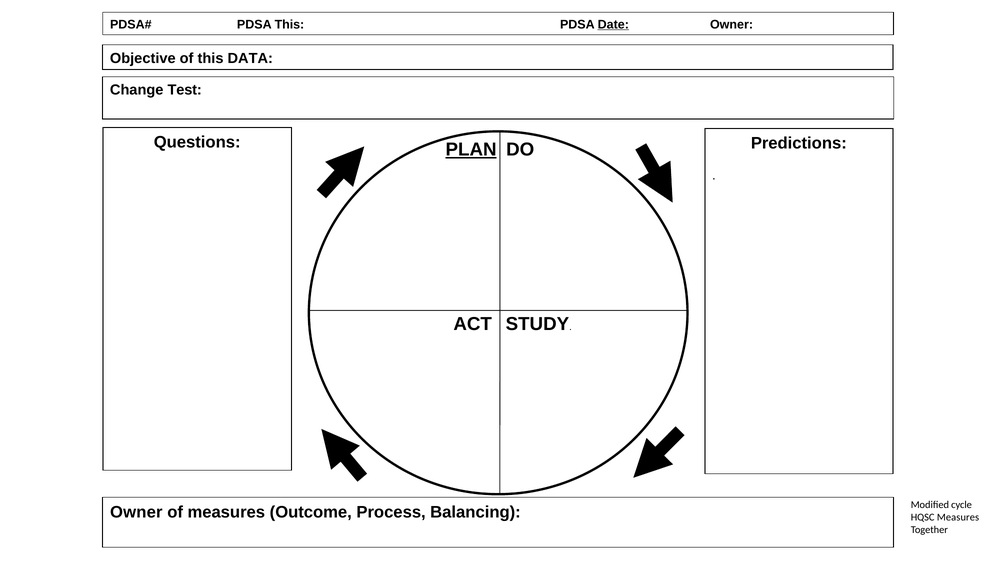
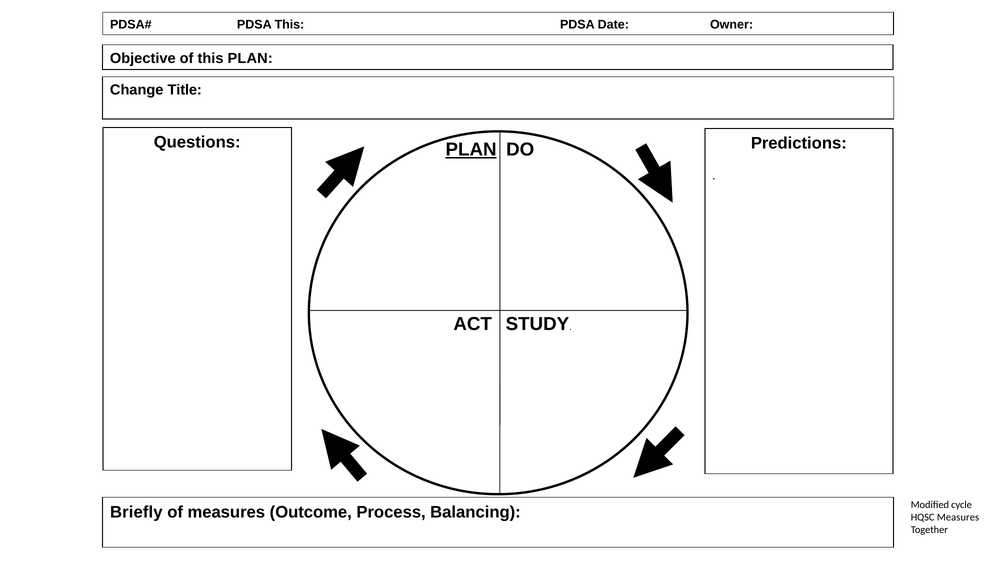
Date underline: present -> none
this DATA: DATA -> PLAN
Test: Test -> Title
Owner at (136, 512): Owner -> Briefly
